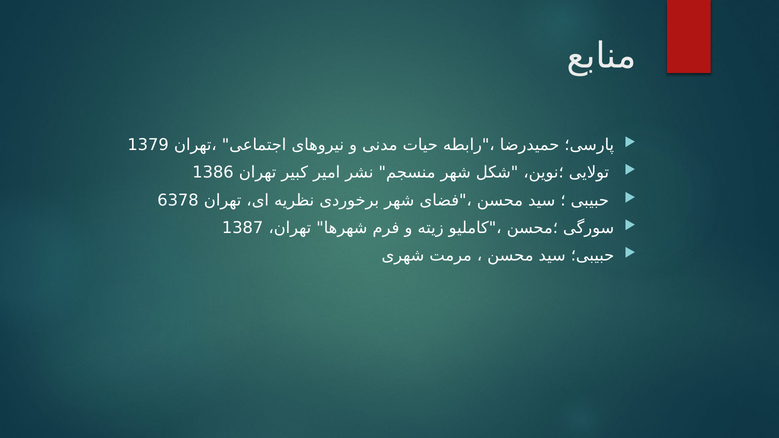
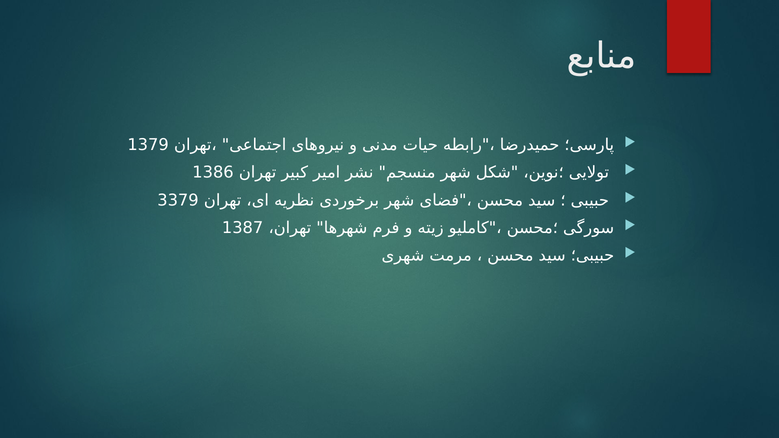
6378: 6378 -> 3379
